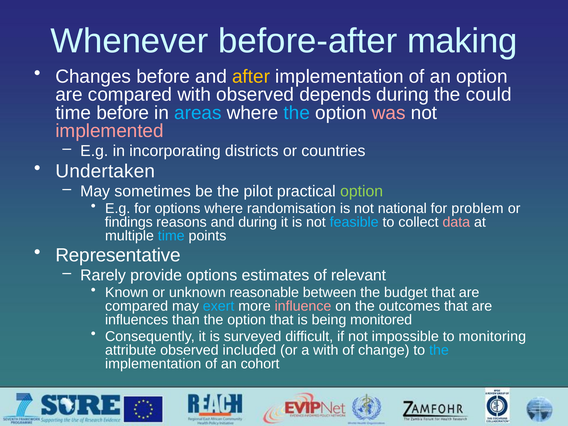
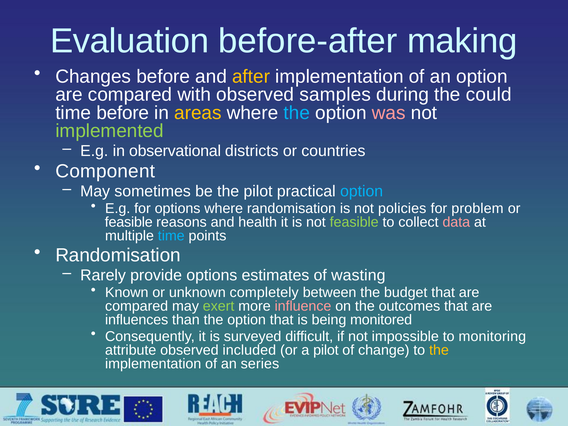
Whenever: Whenever -> Evaluation
depends: depends -> samples
areas colour: light blue -> yellow
implemented colour: pink -> light green
incorporating: incorporating -> observational
Undertaken: Undertaken -> Component
option at (362, 191) colour: light green -> light blue
national: national -> policies
findings at (129, 222): findings -> feasible
and during: during -> health
feasible at (354, 222) colour: light blue -> light green
Representative at (118, 255): Representative -> Randomisation
relevant: relevant -> wasting
reasonable: reasonable -> completely
exert colour: light blue -> light green
a with: with -> pilot
the at (439, 350) colour: light blue -> yellow
cohort: cohort -> series
